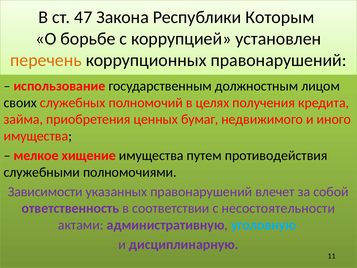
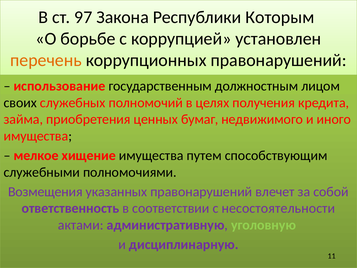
47: 47 -> 97
противодействия: противодействия -> способствующим
Зависимости: Зависимости -> Возмещения
уголовную colour: light blue -> light green
